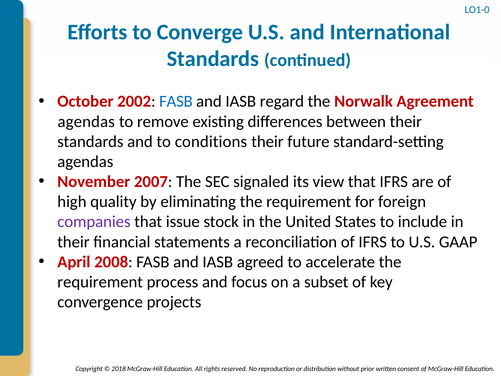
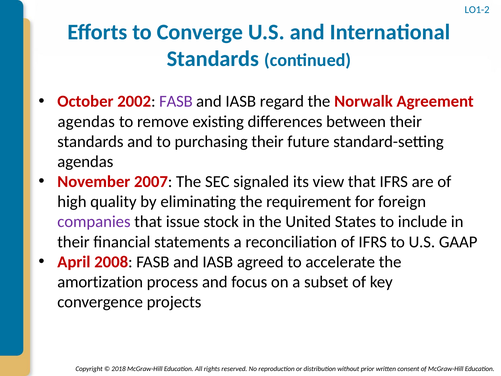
LO1-0: LO1-0 -> LO1-2
FASB at (176, 101) colour: blue -> purple
conditions: conditions -> purchasing
requirement at (100, 282): requirement -> amortization
